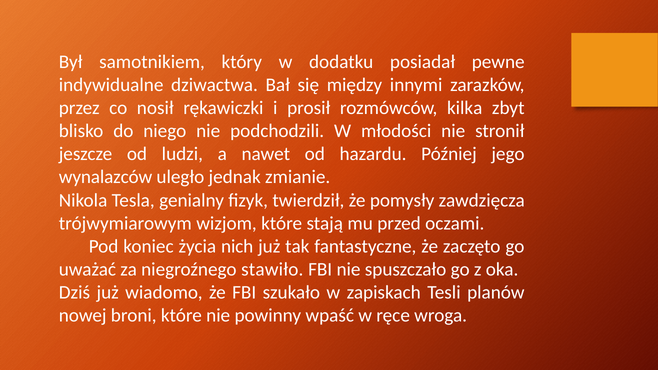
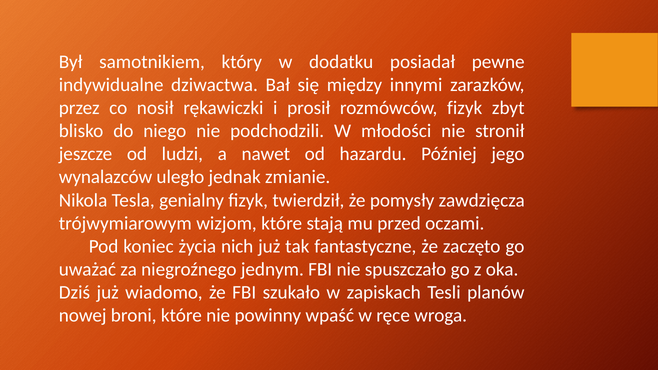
rozmówców kilka: kilka -> fizyk
stawiło: stawiło -> jednym
